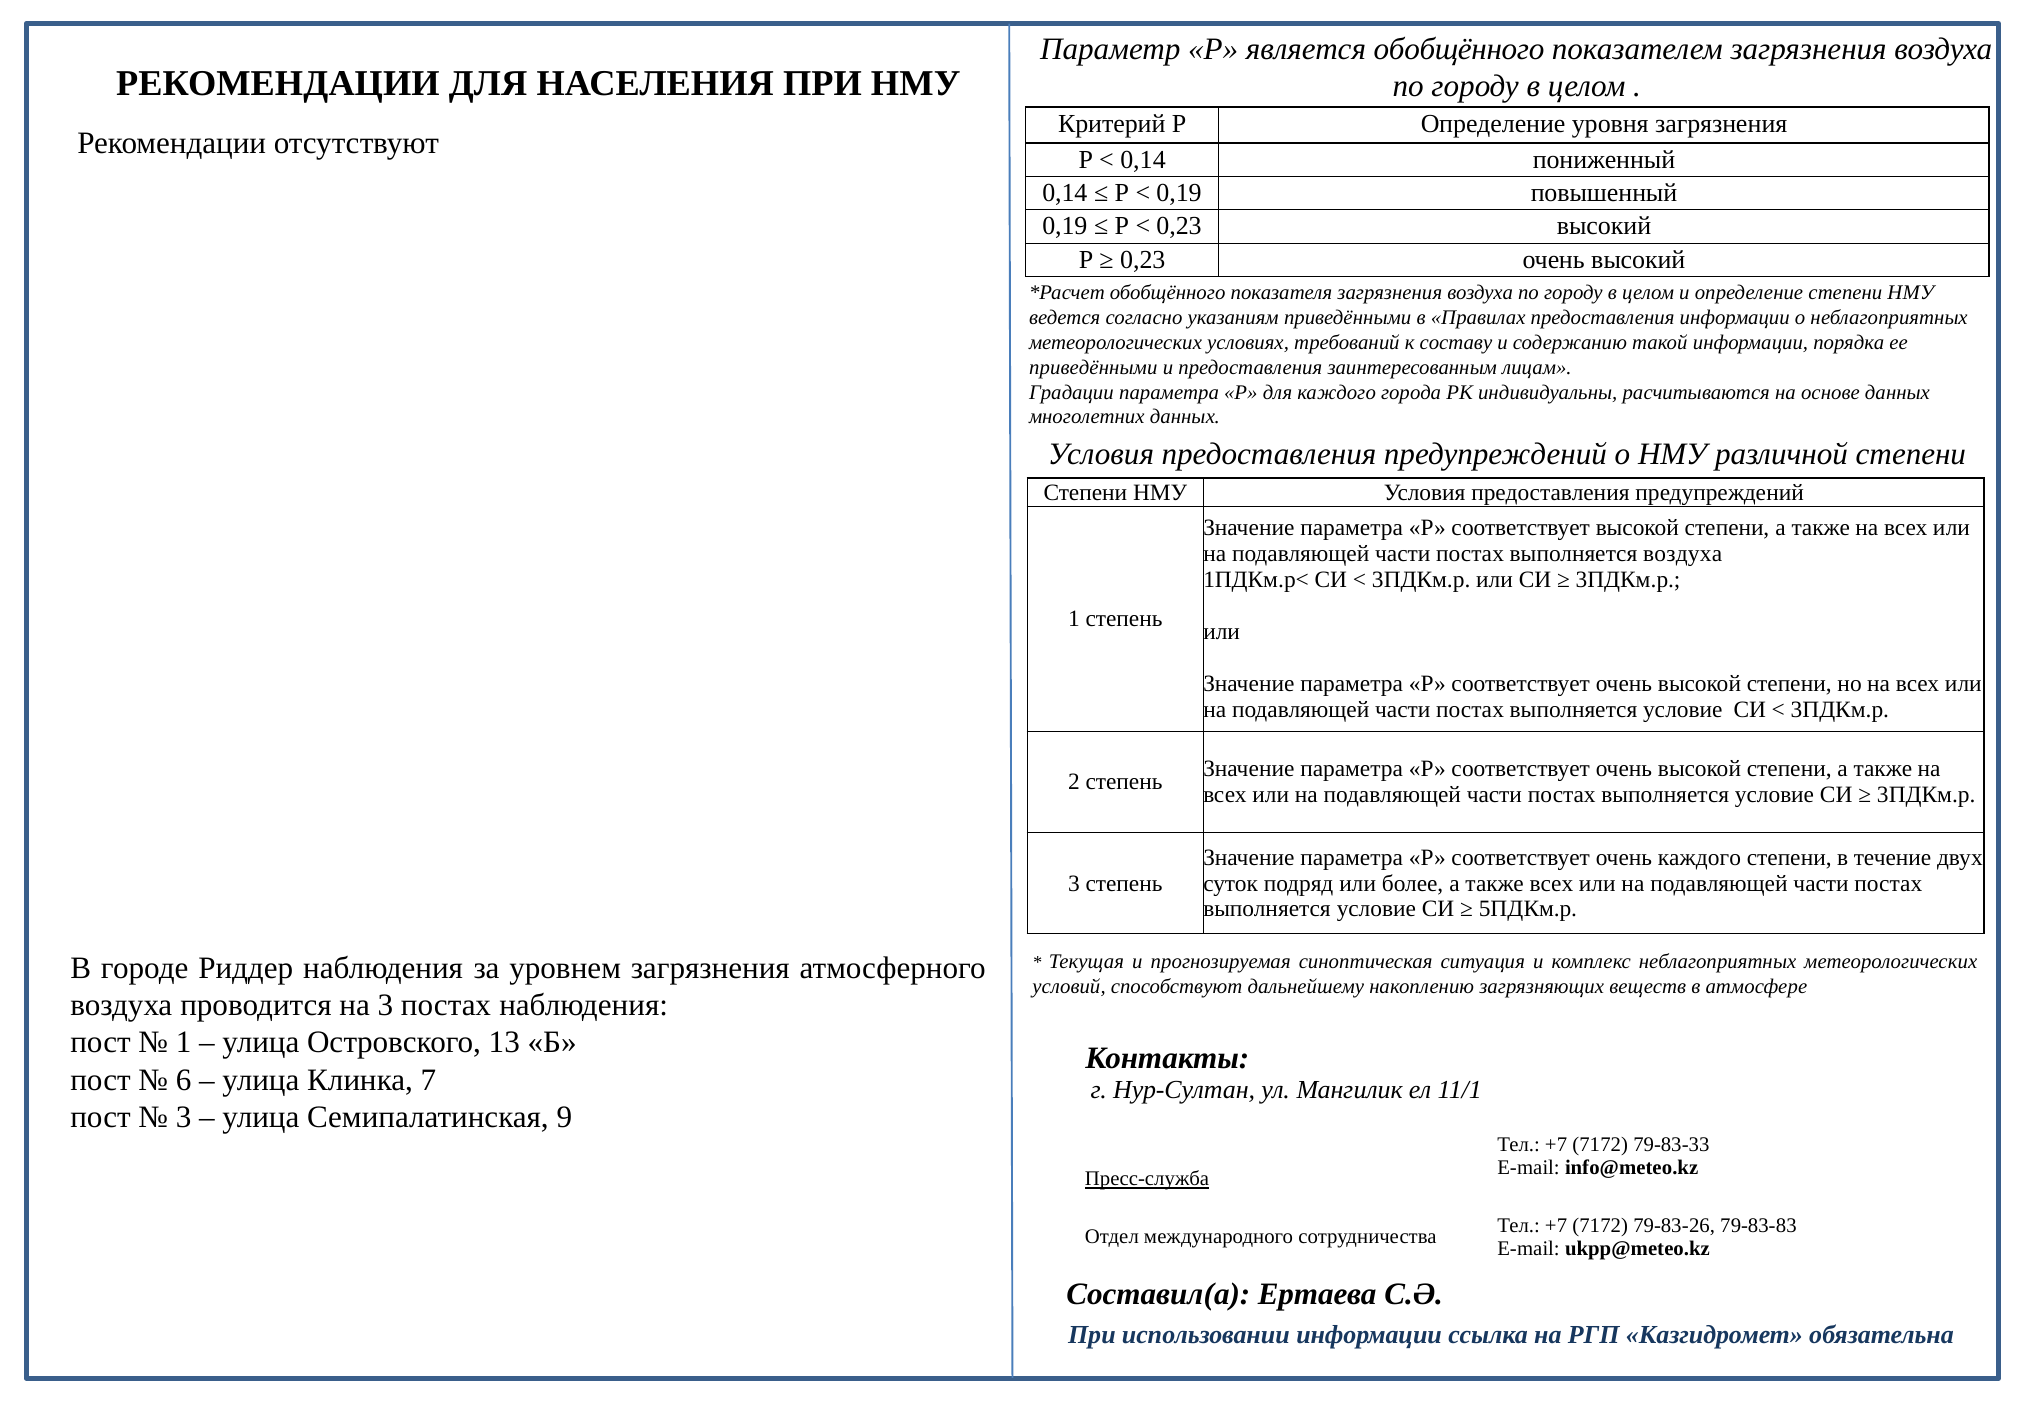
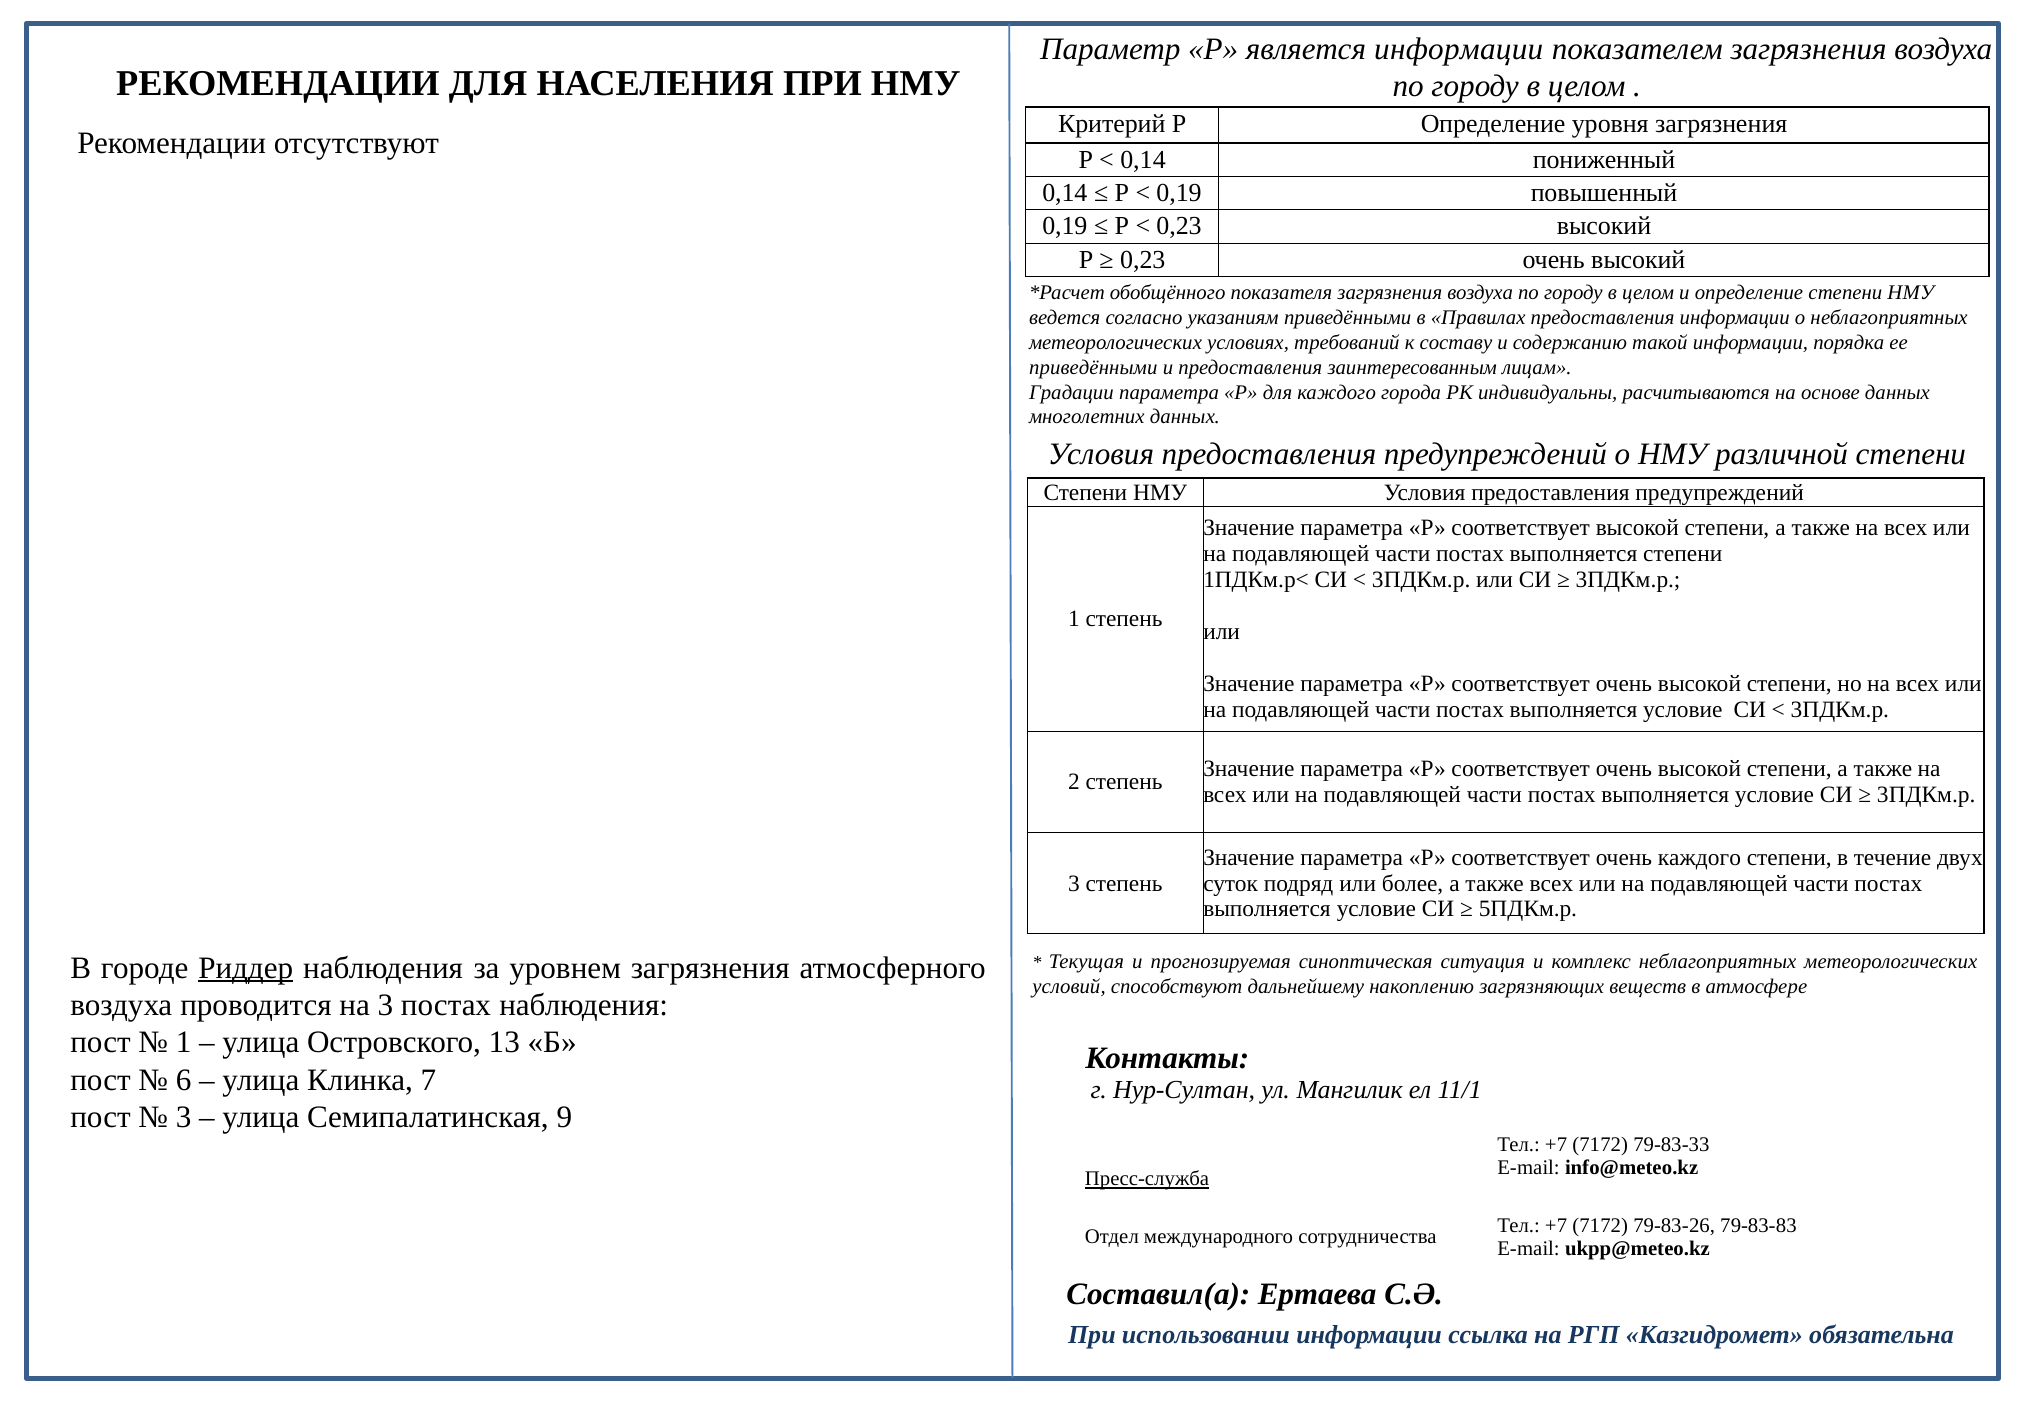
является обобщённого: обобщённого -> информации
выполняется воздуха: воздуха -> степени
Риддер underline: none -> present
